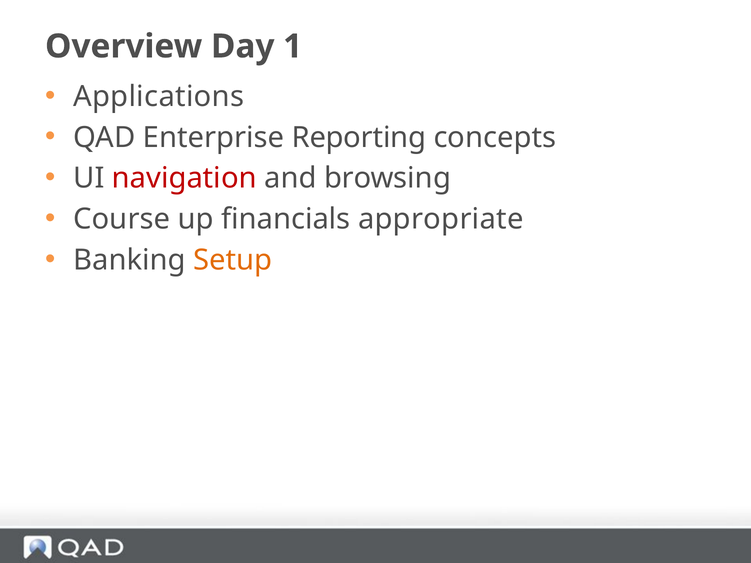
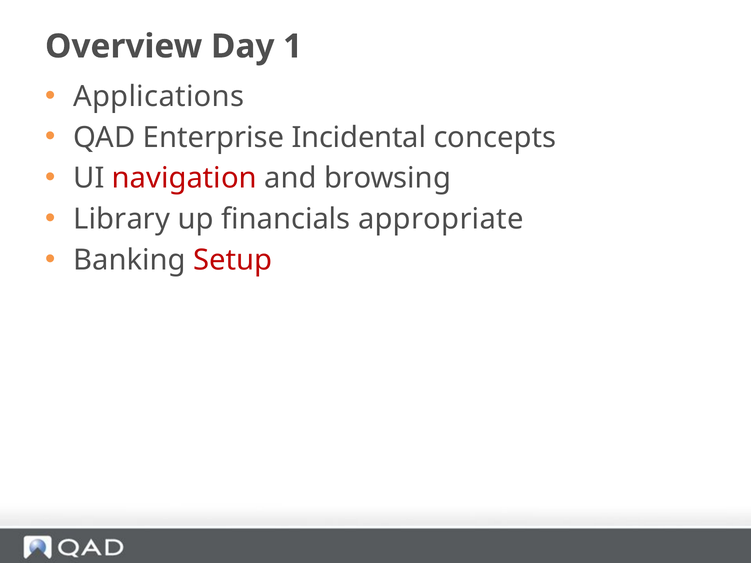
Reporting: Reporting -> Incidental
Course: Course -> Library
Setup colour: orange -> red
